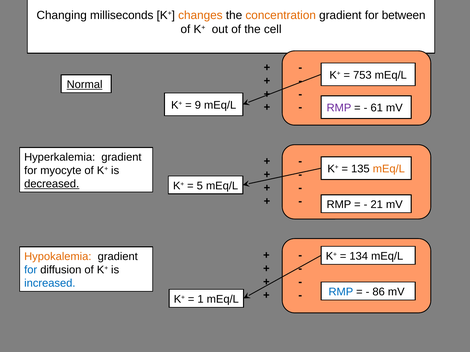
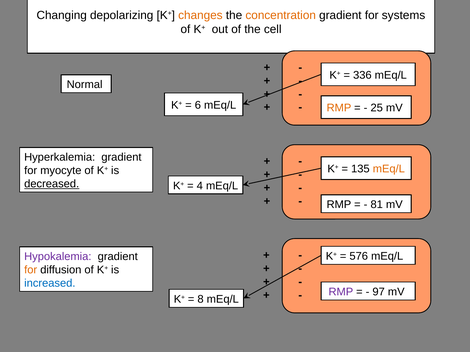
milliseconds: milliseconds -> depolarizing
between: between -> systems
753: 753 -> 336
Normal underline: present -> none
9: 9 -> 6
RMP at (339, 108) colour: purple -> orange
61: 61 -> 25
5: 5 -> 4
21: 21 -> 81
134: 134 -> 576
Hypokalemia colour: orange -> purple
for at (31, 270) colour: blue -> orange
RMP at (341, 292) colour: blue -> purple
86: 86 -> 97
1: 1 -> 8
